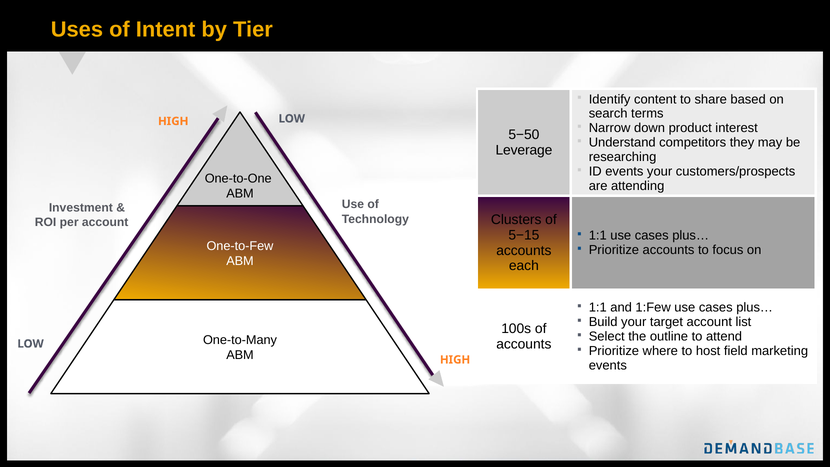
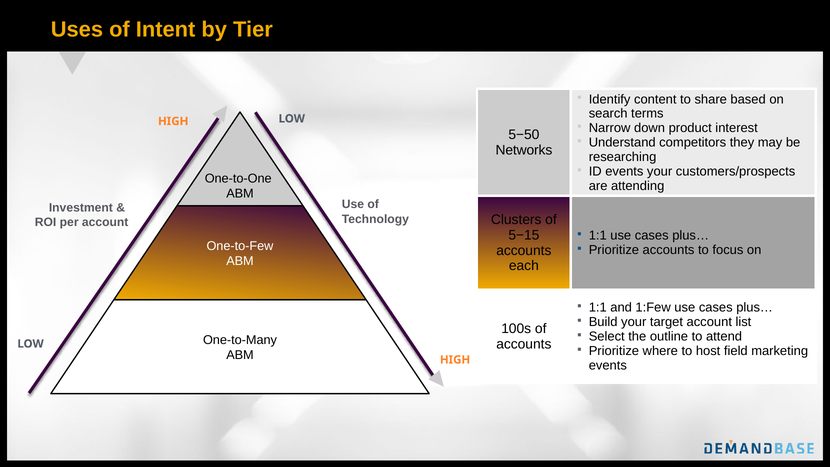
Leverage: Leverage -> Networks
